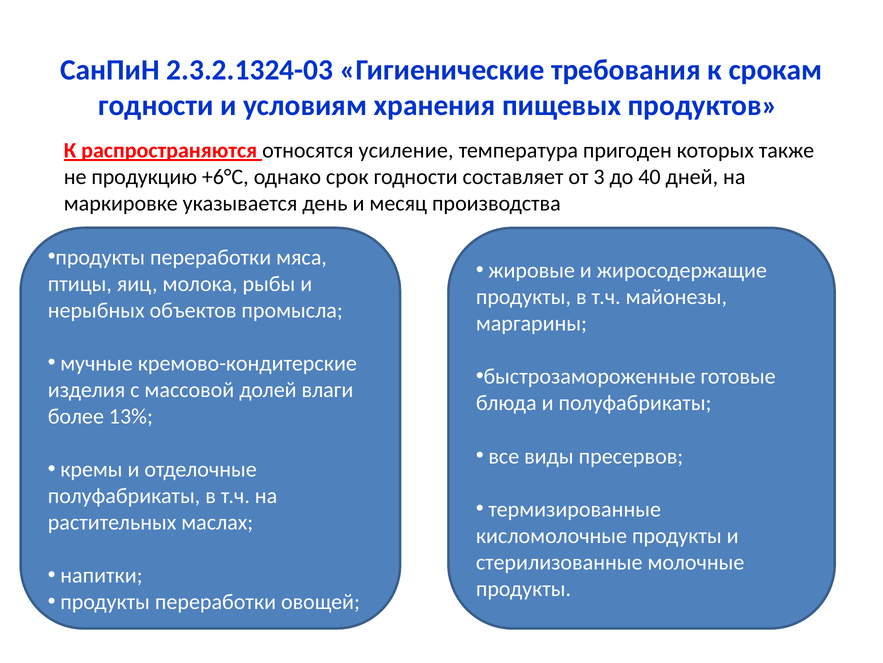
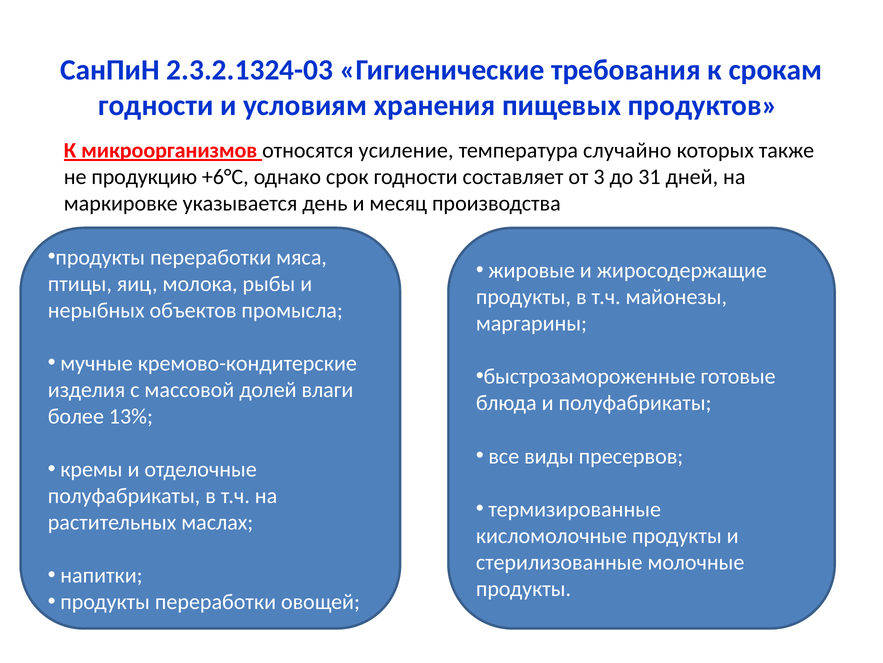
распространяются: распространяются -> микроорганизмов
пригоден: пригоден -> случайно
40: 40 -> 31
